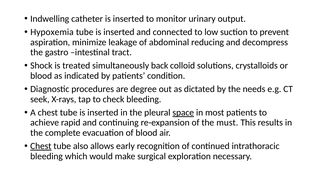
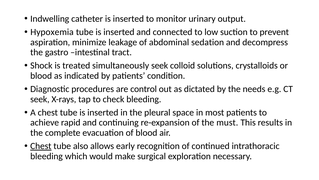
reducing: reducing -> sedation
simultaneously back: back -> seek
degree: degree -> control
space underline: present -> none
